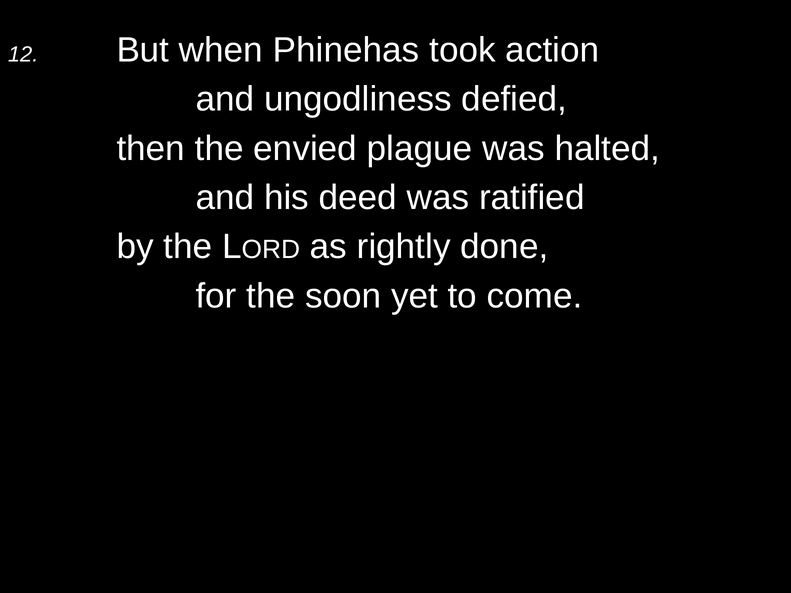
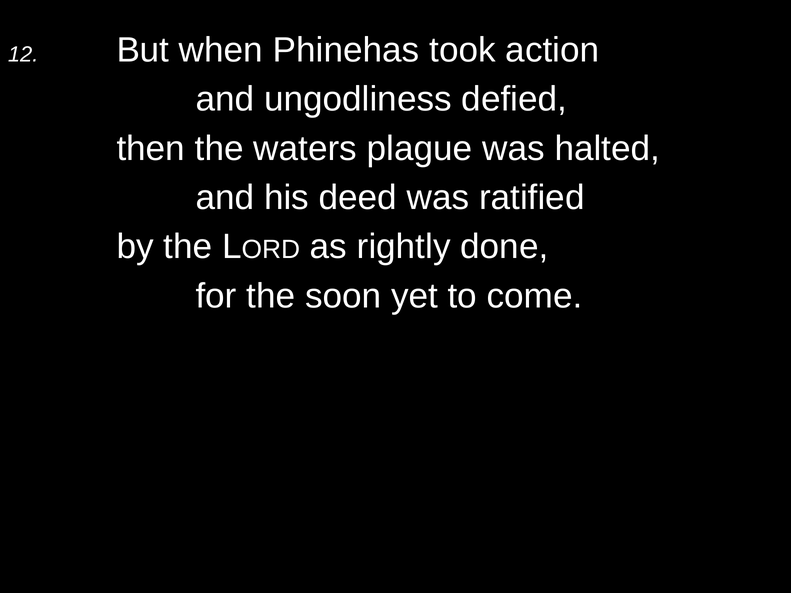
envied: envied -> waters
